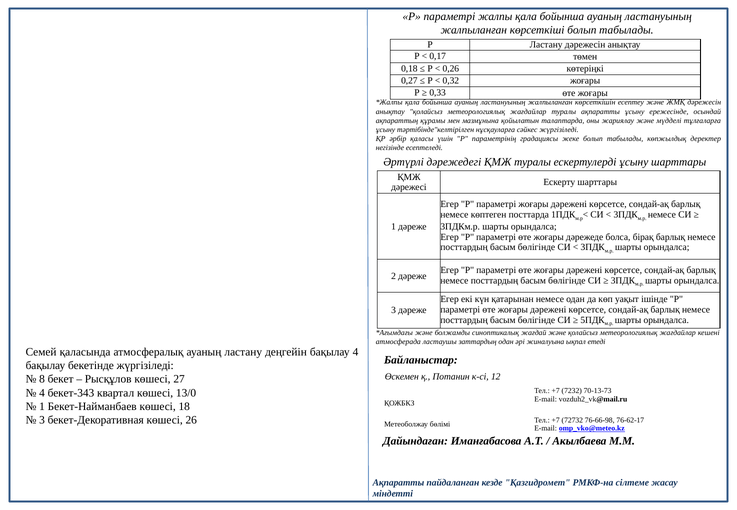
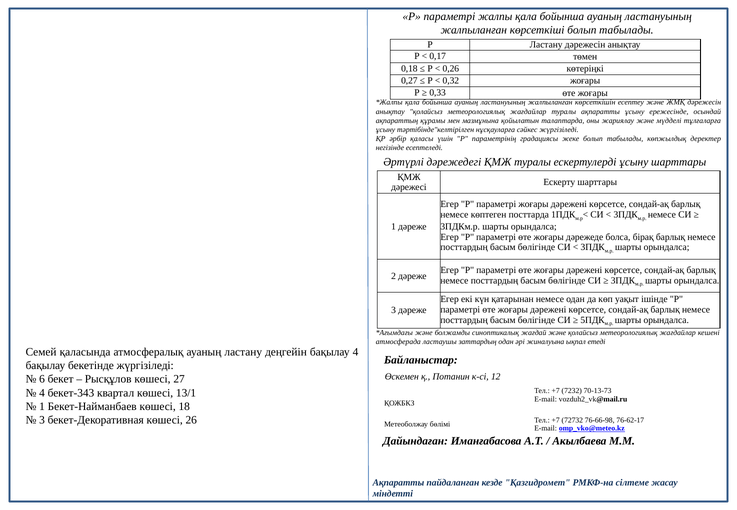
8: 8 -> 6
13/0: 13/0 -> 13/1
